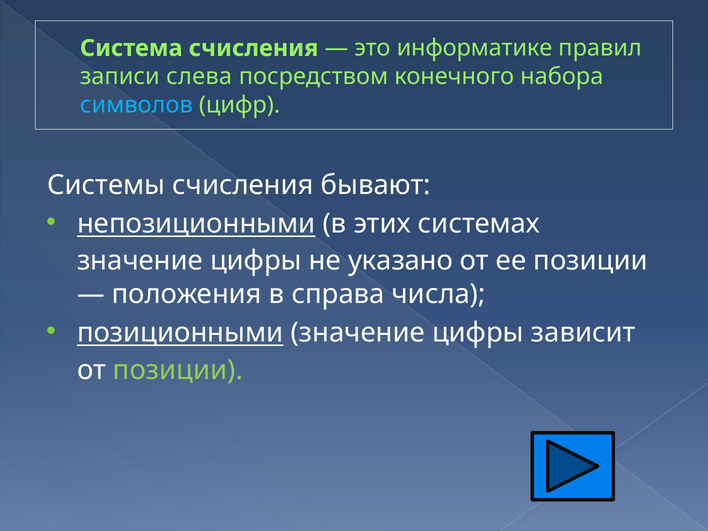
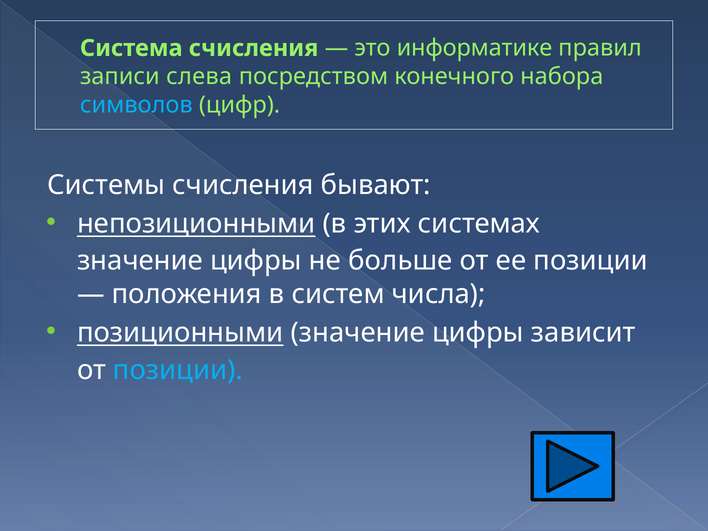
указано: указано -> больше
справа: справа -> систем
позиции at (178, 370) colour: light green -> light blue
